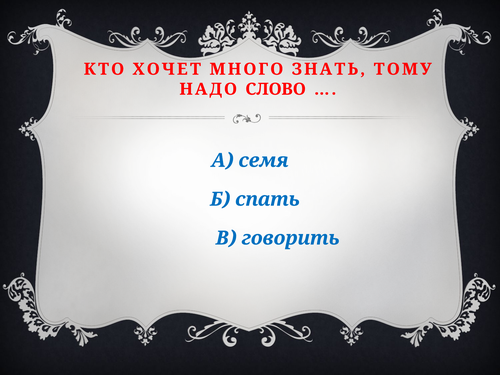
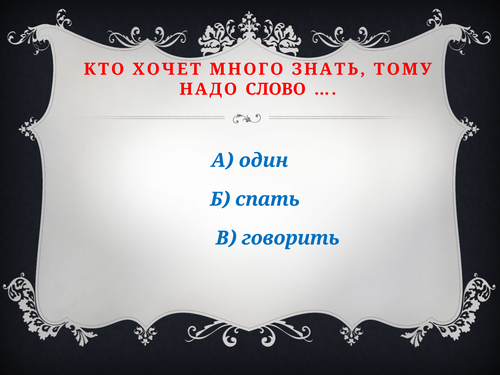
семя: семя -> один
